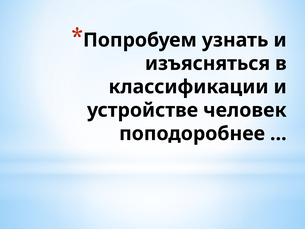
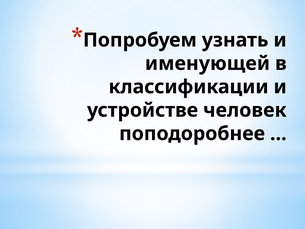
изъясняться: изъясняться -> именующей
